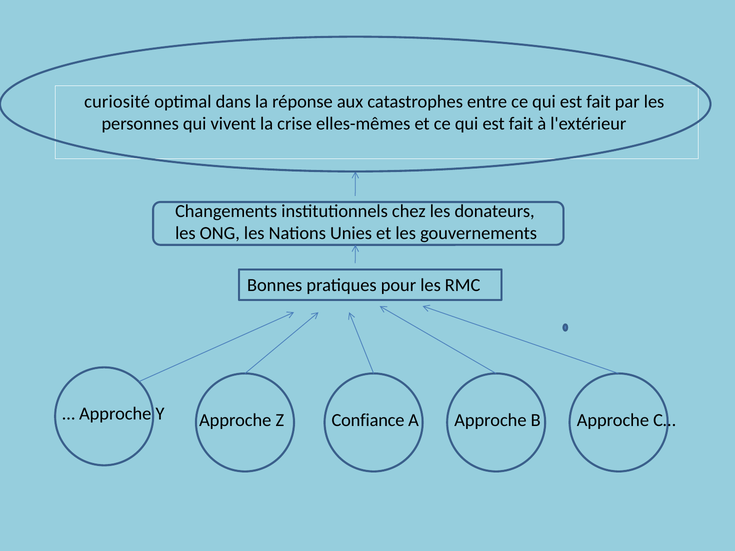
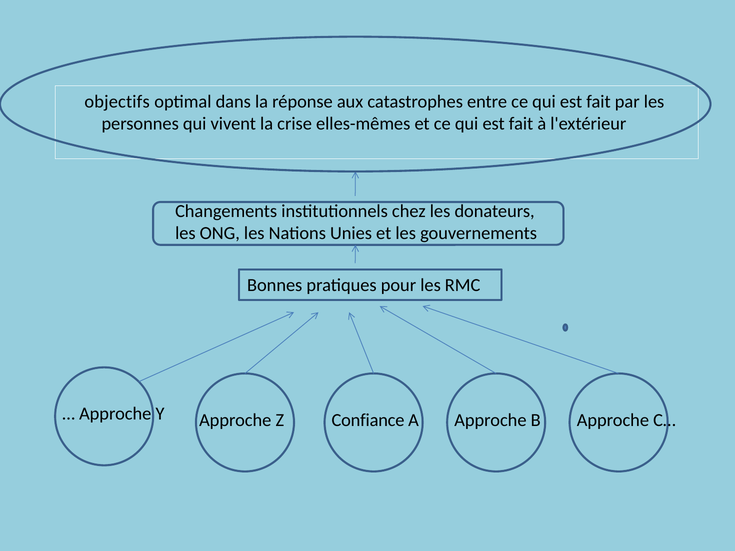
curiosité: curiosité -> objectifs
